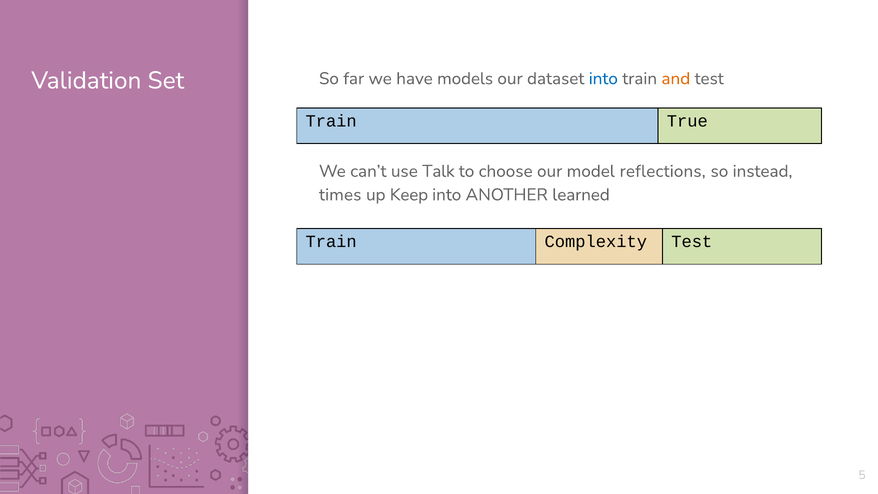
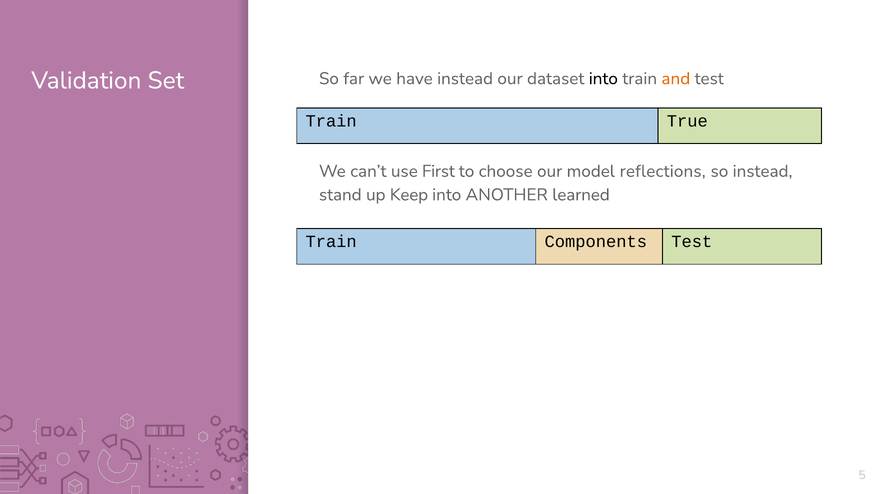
have models: models -> instead
into at (603, 79) colour: blue -> black
Talk: Talk -> First
times: times -> stand
Complexity: Complexity -> Components
